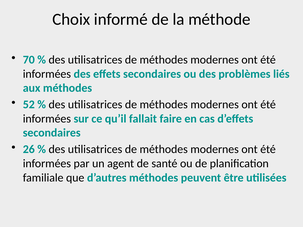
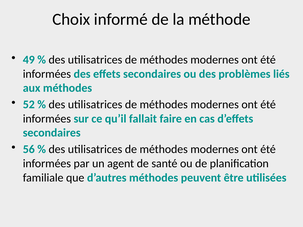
70: 70 -> 49
26: 26 -> 56
